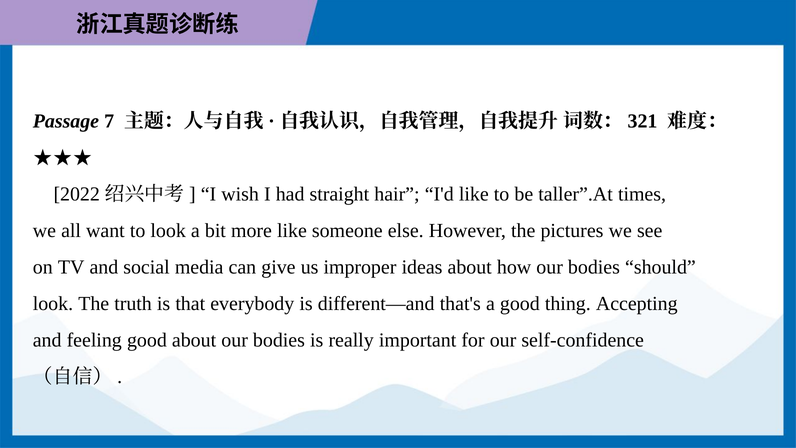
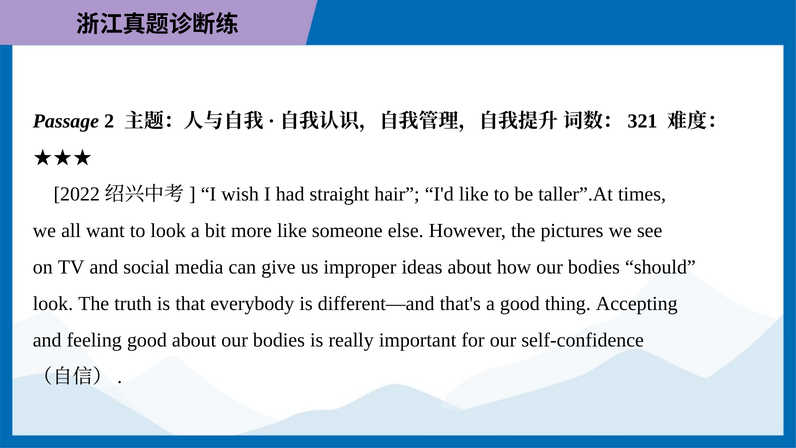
7: 7 -> 2
